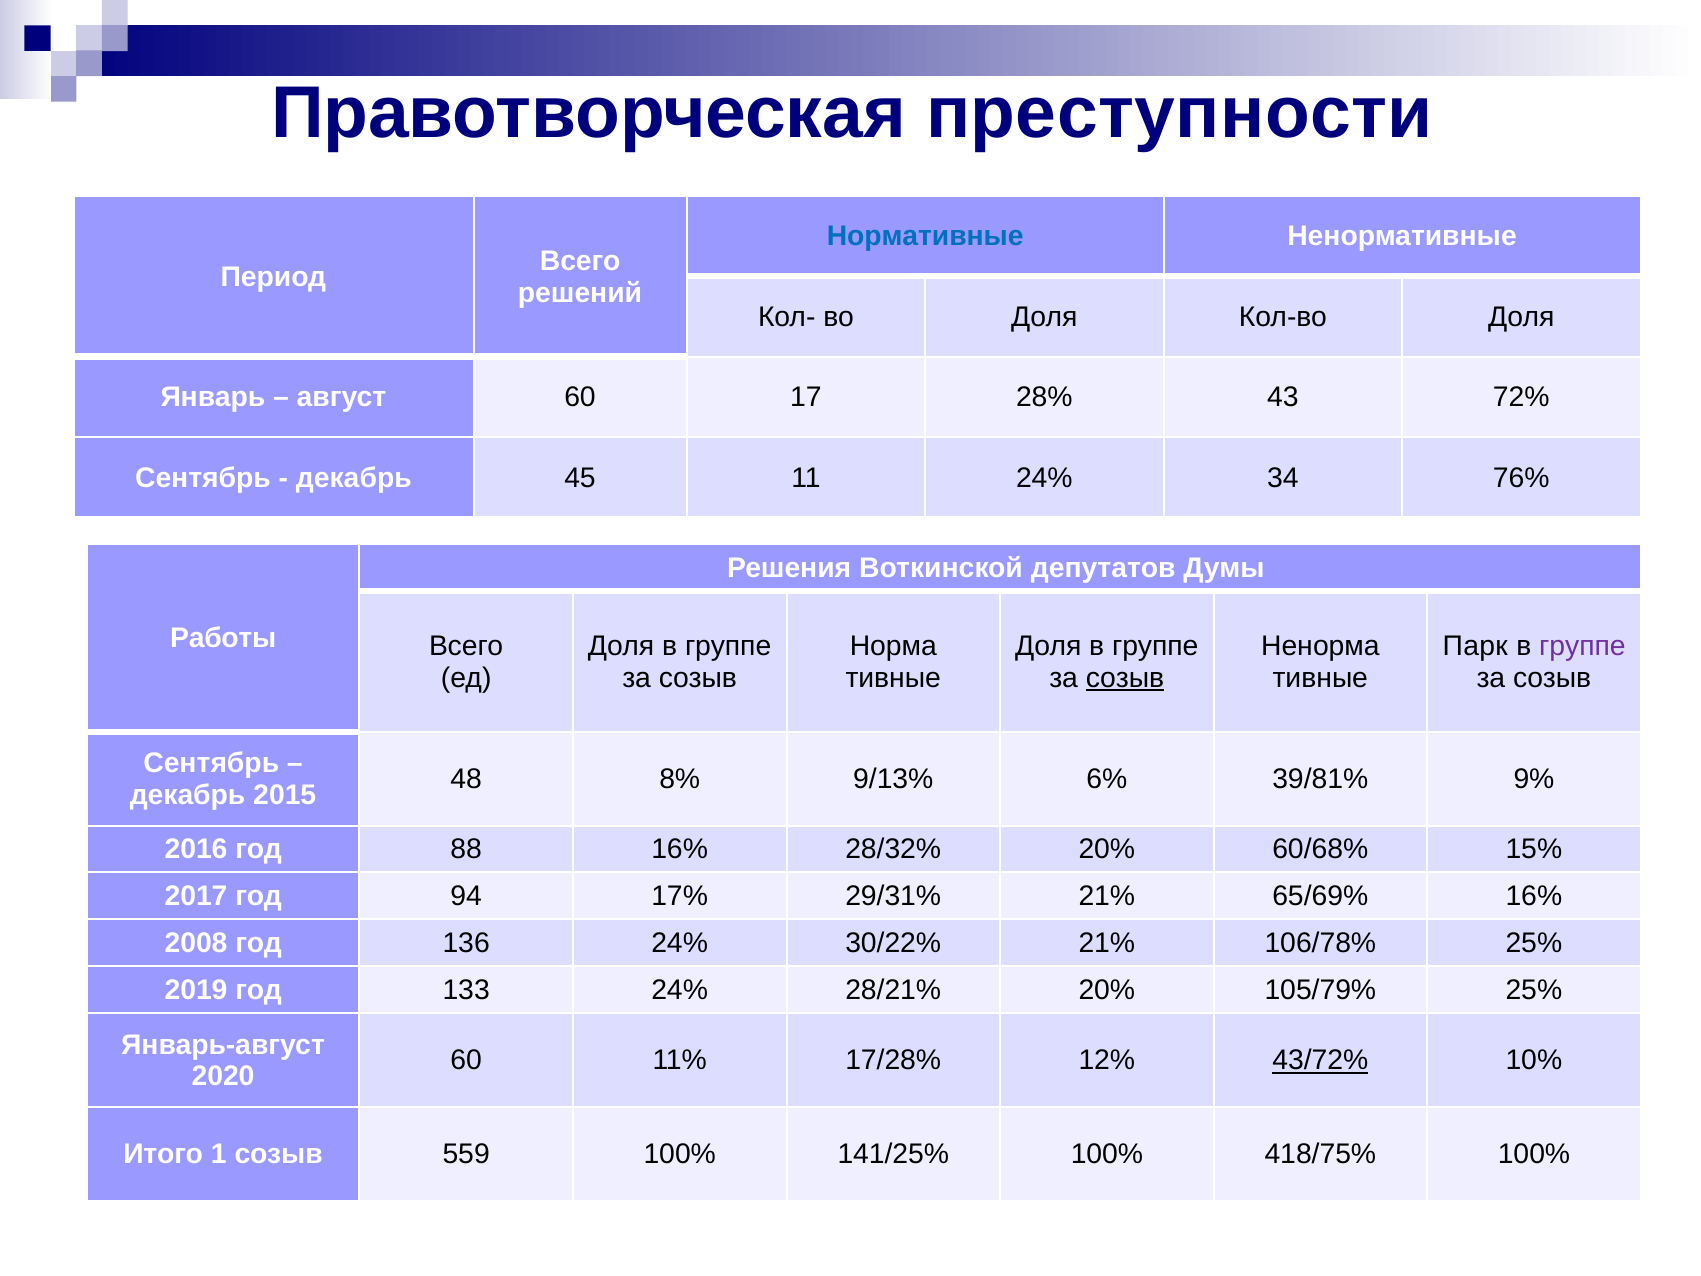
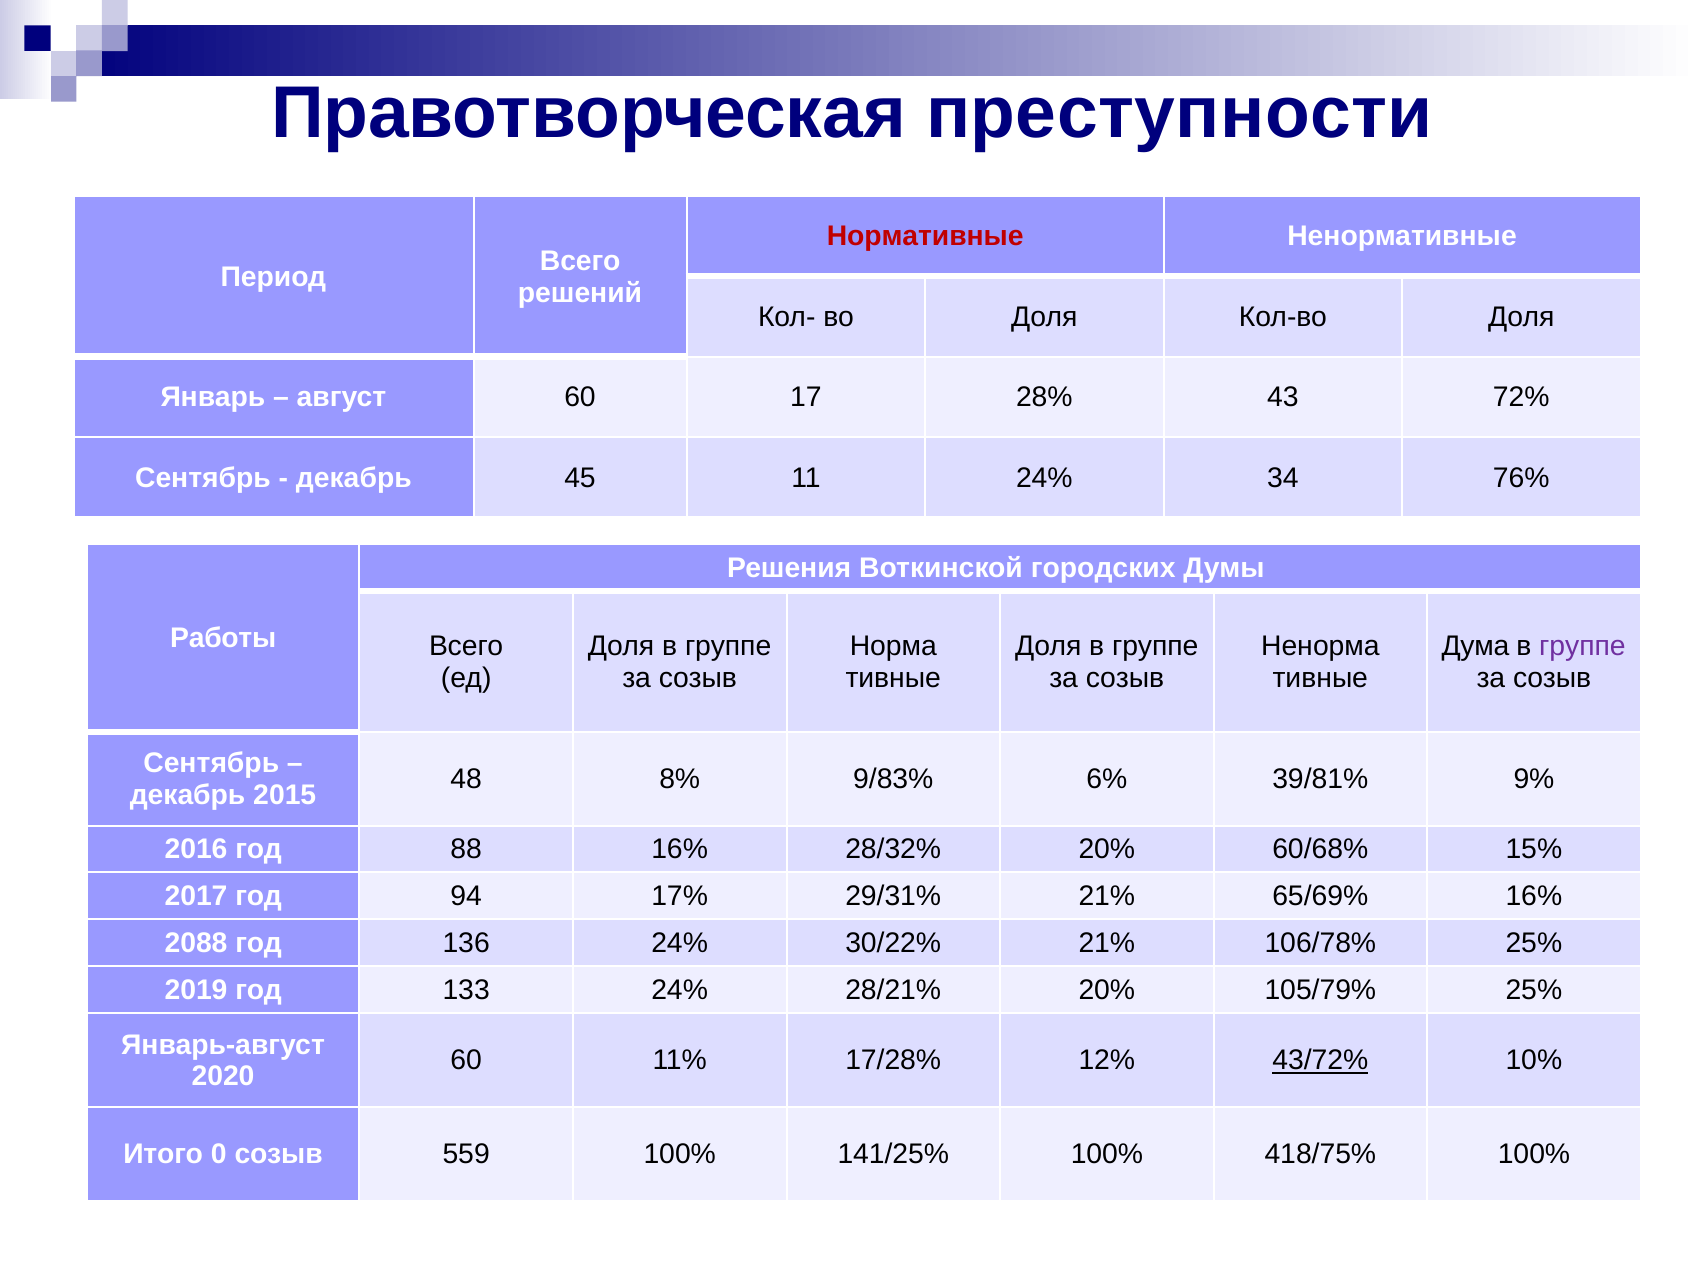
Нормативные colour: blue -> red
депутатов: депутатов -> городских
Парк: Парк -> Дума
созыв at (1125, 678) underline: present -> none
9/13%: 9/13% -> 9/83%
2008: 2008 -> 2088
1: 1 -> 0
